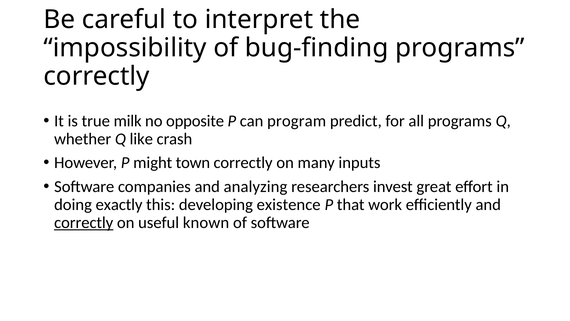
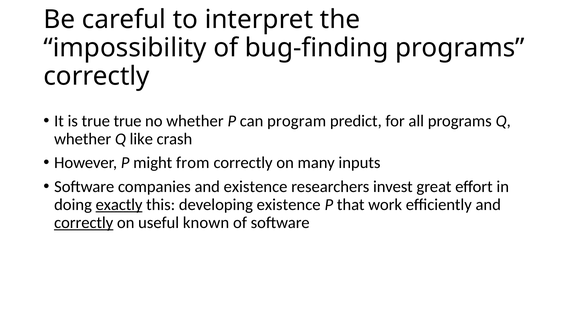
true milk: milk -> true
no opposite: opposite -> whether
town: town -> from
and analyzing: analyzing -> existence
exactly underline: none -> present
